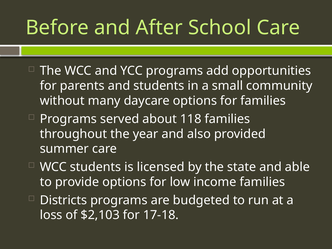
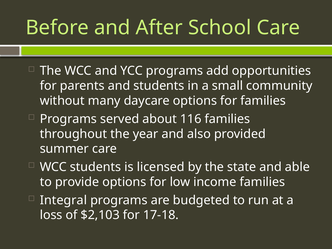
118: 118 -> 116
Districts: Districts -> Integral
